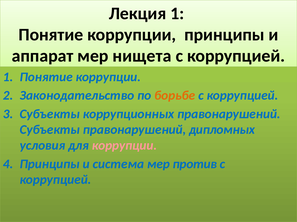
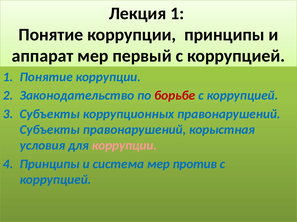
нищета: нищета -> первый
борьбе colour: orange -> red
дипломных: дипломных -> корыстная
